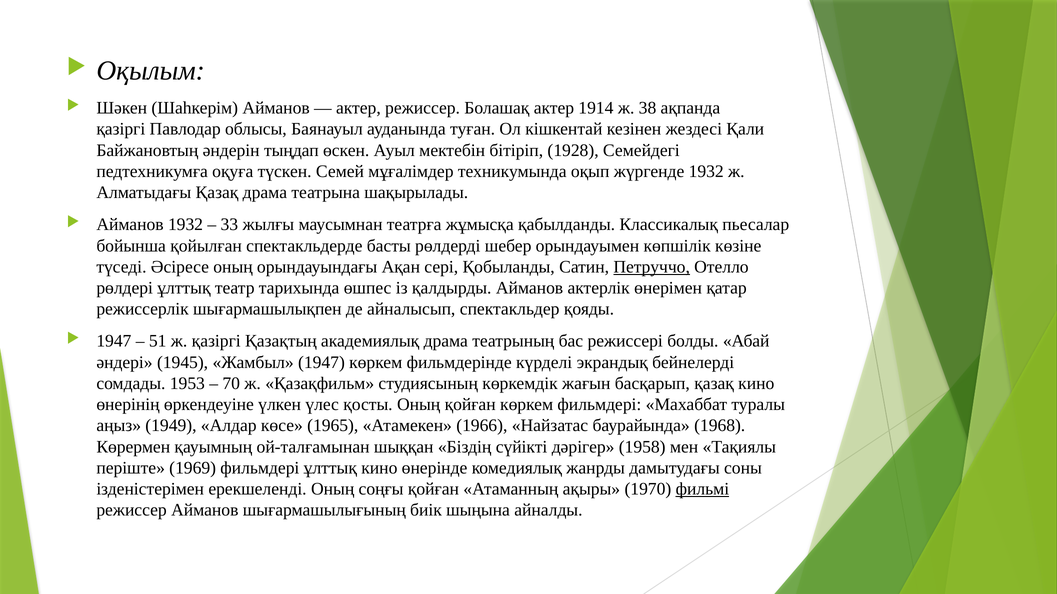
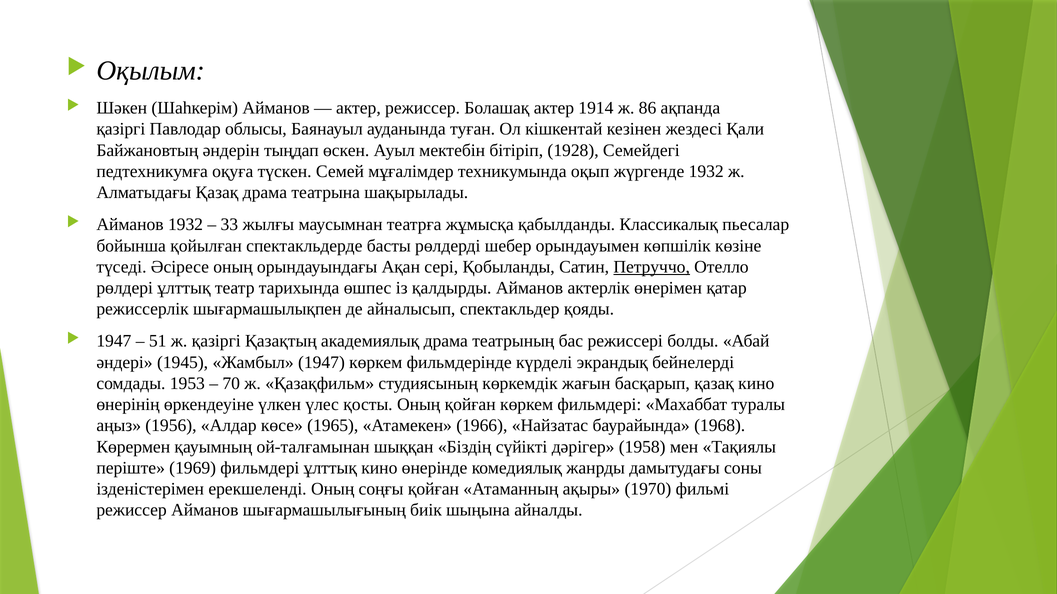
38: 38 -> 86
1949: 1949 -> 1956
фильмі underline: present -> none
